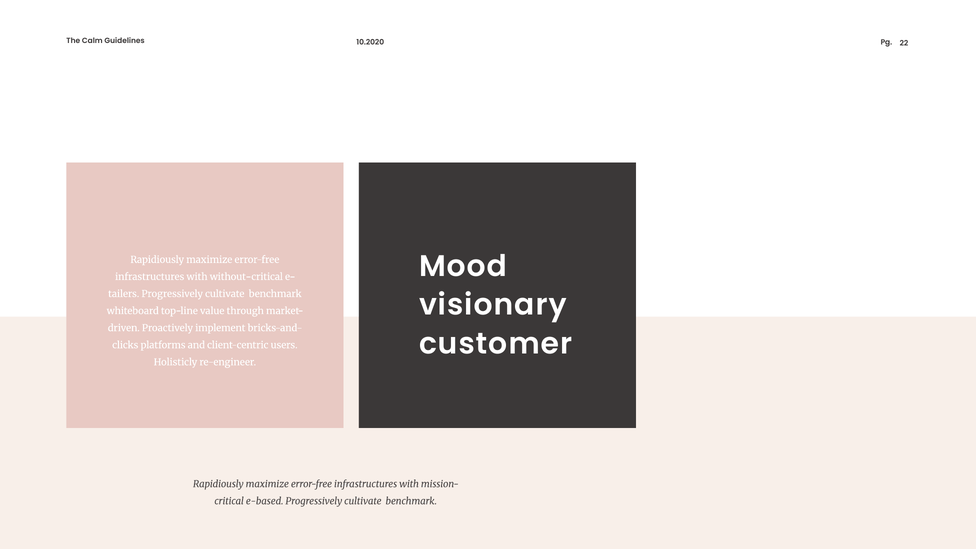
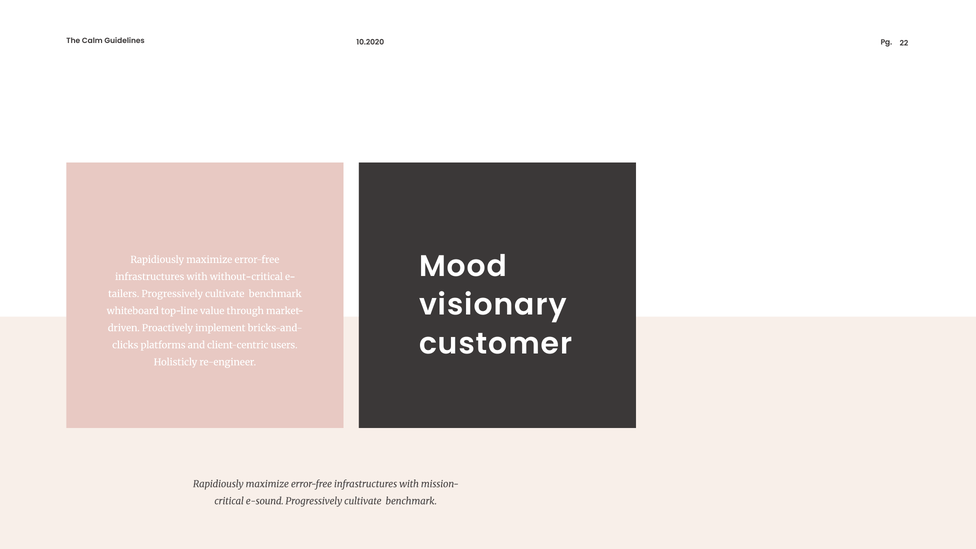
e-based: e-based -> e-sound
